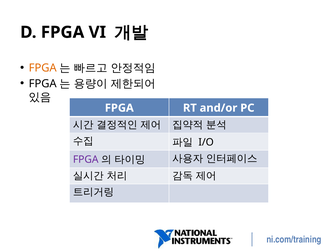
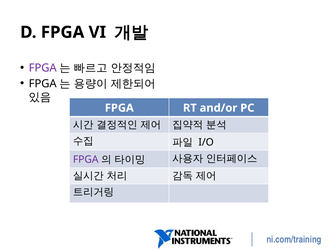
FPGA at (43, 68) colour: orange -> purple
